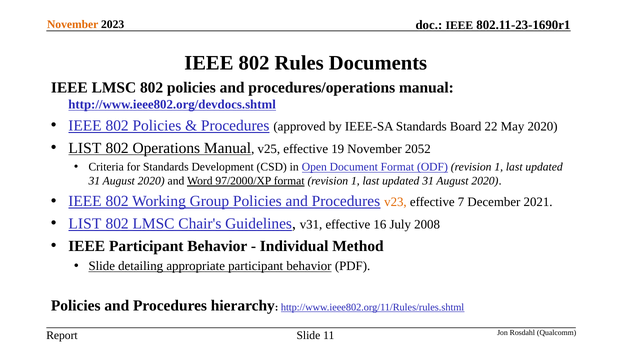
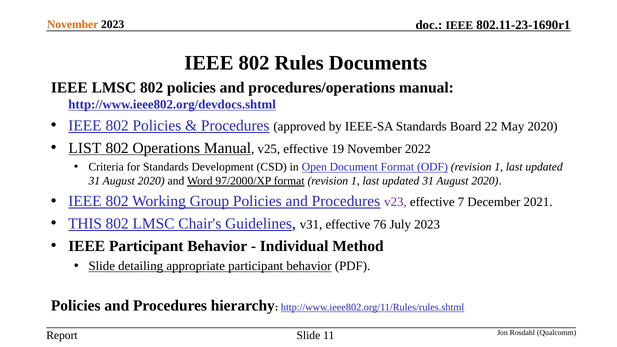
2052: 2052 -> 2022
v23 colour: orange -> purple
LIST at (85, 224): LIST -> THIS
16: 16 -> 76
July 2008: 2008 -> 2023
